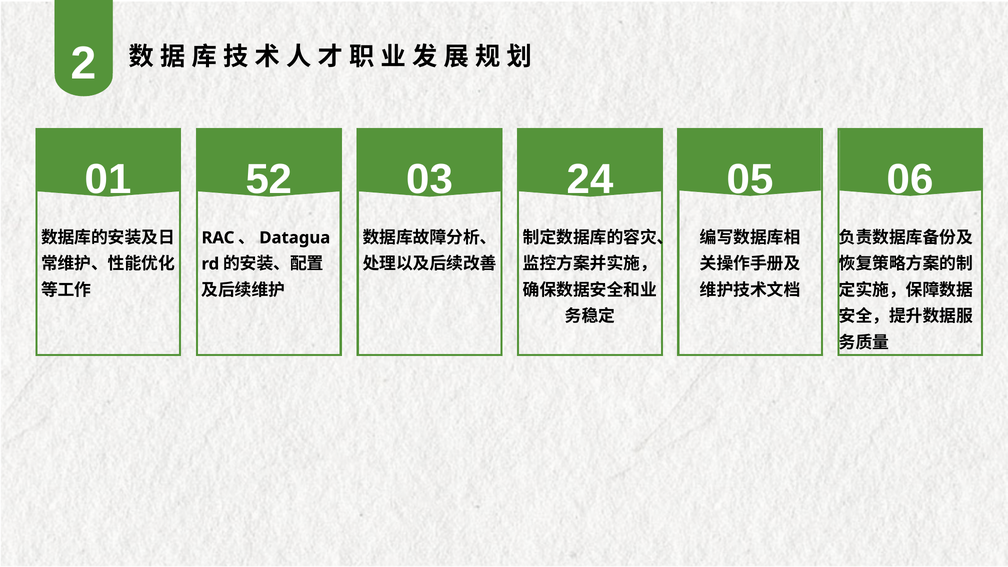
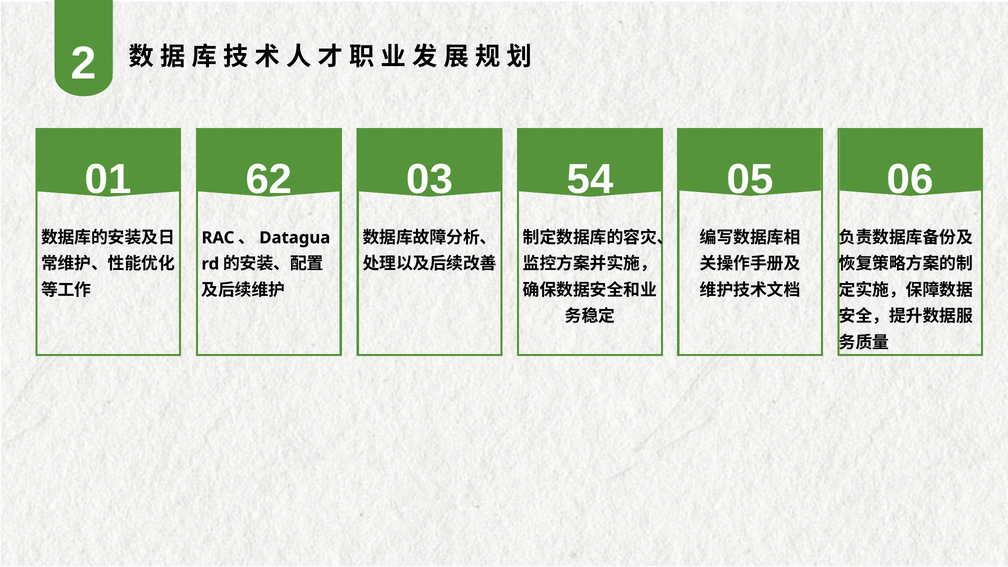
52: 52 -> 62
24: 24 -> 54
